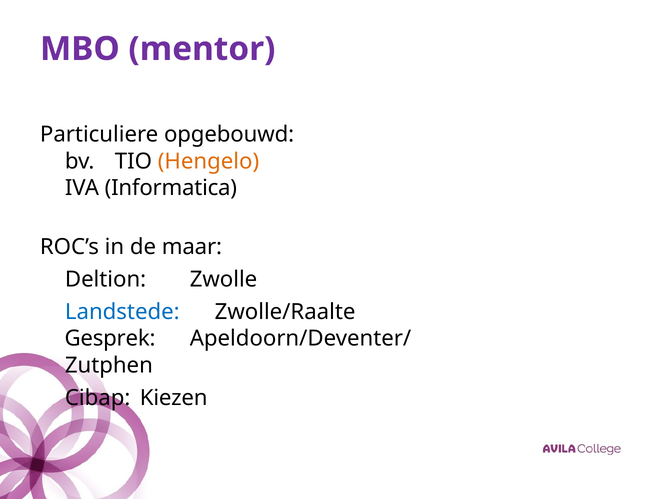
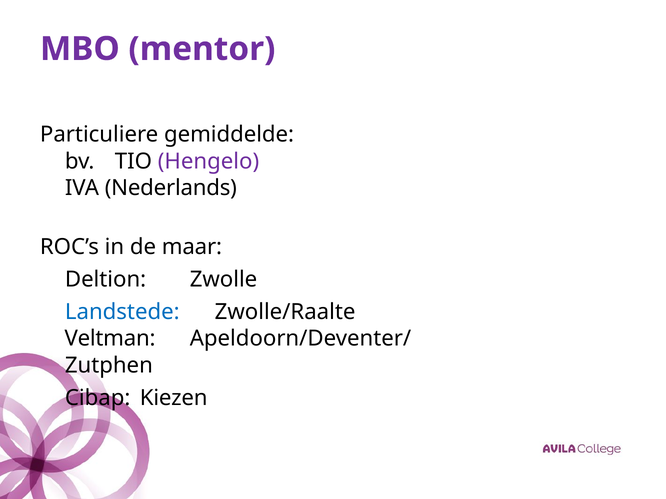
opgebouwd: opgebouwd -> gemiddelde
Hengelo colour: orange -> purple
Informatica: Informatica -> Nederlands
Gesprek: Gesprek -> Veltman
